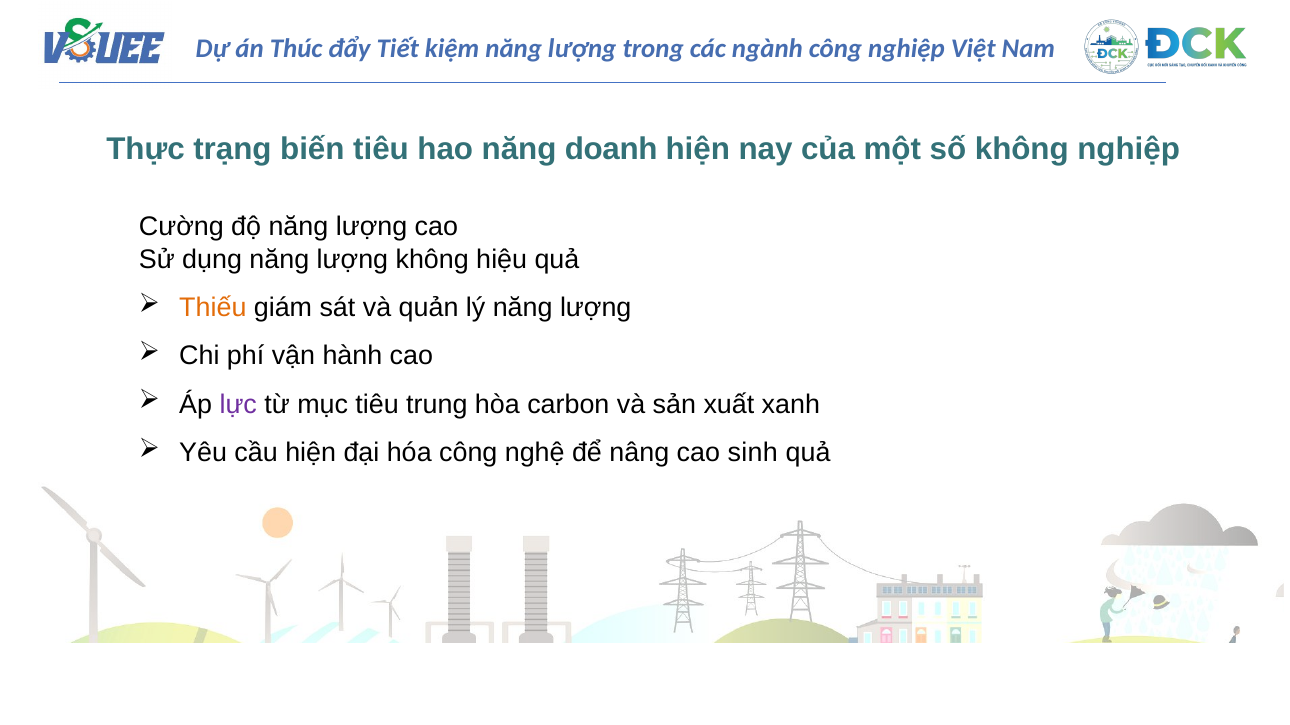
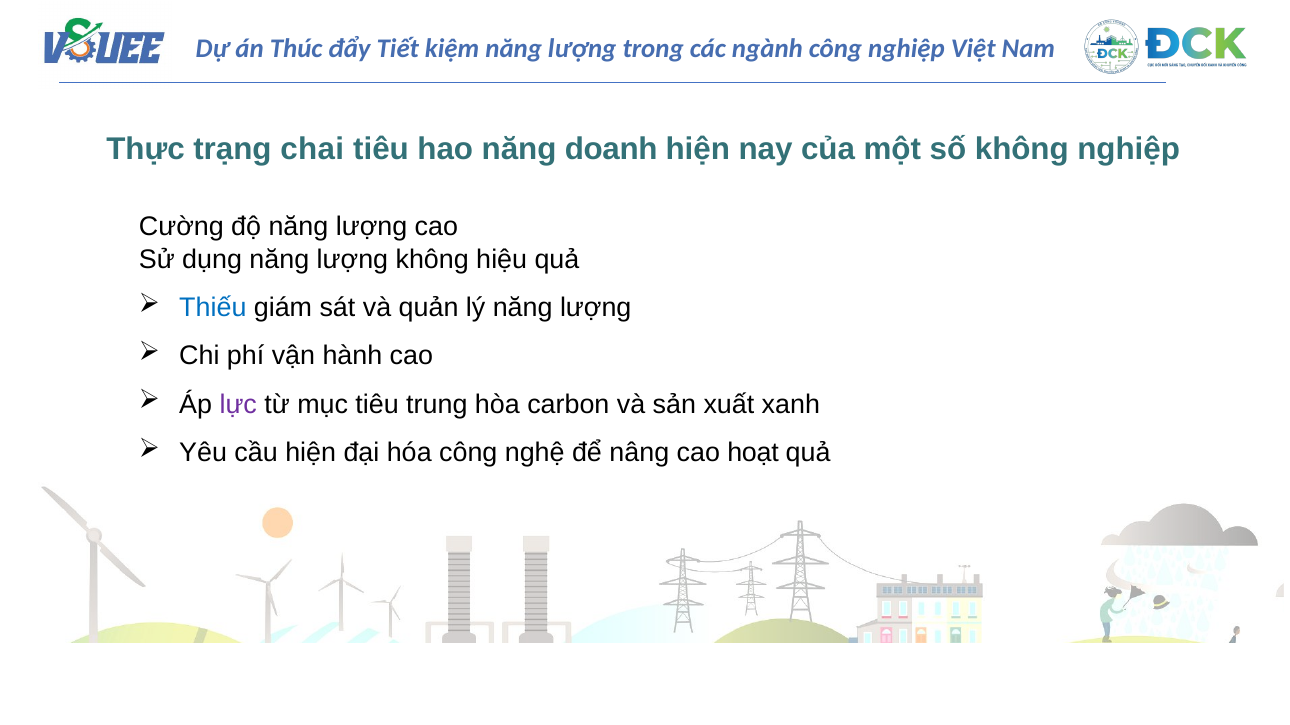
biến: biến -> chai
Thiếu colour: orange -> blue
sinh: sinh -> hoạt
